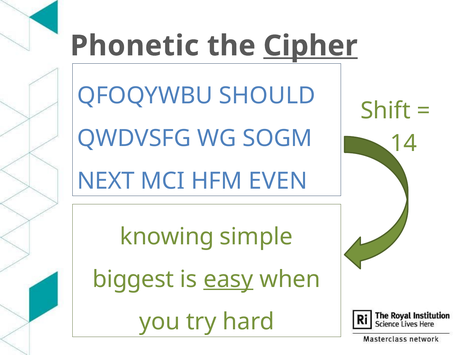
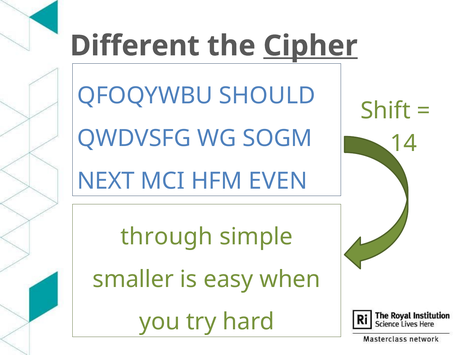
Phonetic: Phonetic -> Different
knowing: knowing -> through
biggest: biggest -> smaller
easy underline: present -> none
